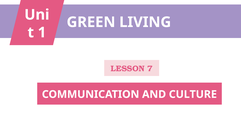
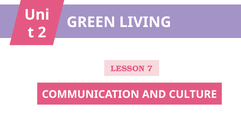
1: 1 -> 2
